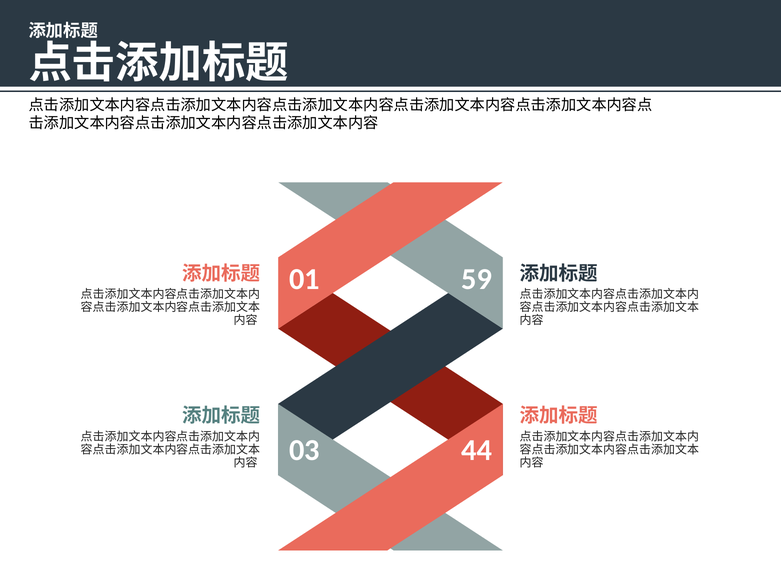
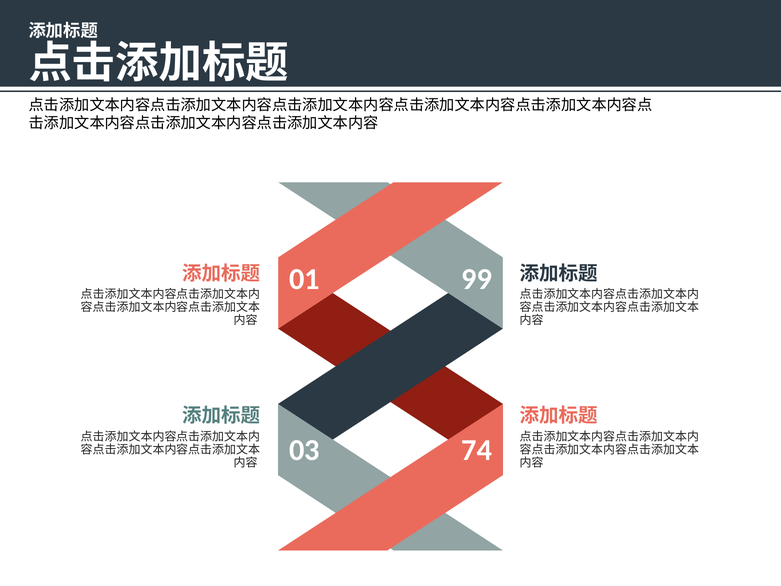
59: 59 -> 99
44: 44 -> 74
